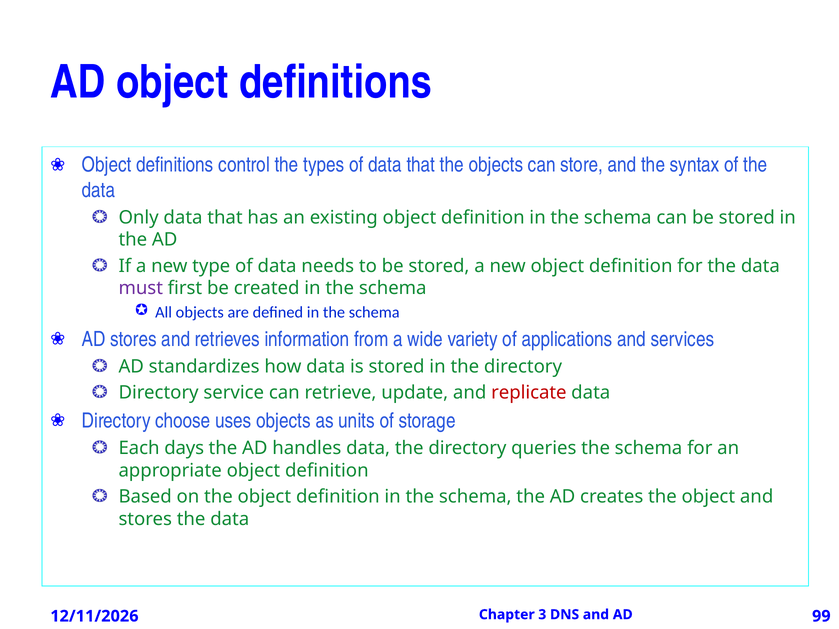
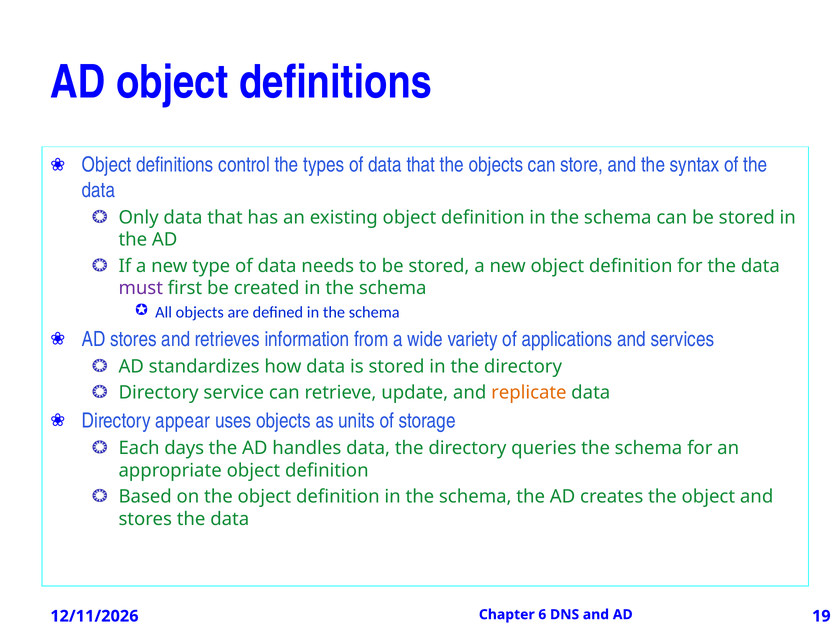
replicate colour: red -> orange
choose: choose -> appear
3: 3 -> 6
99: 99 -> 19
